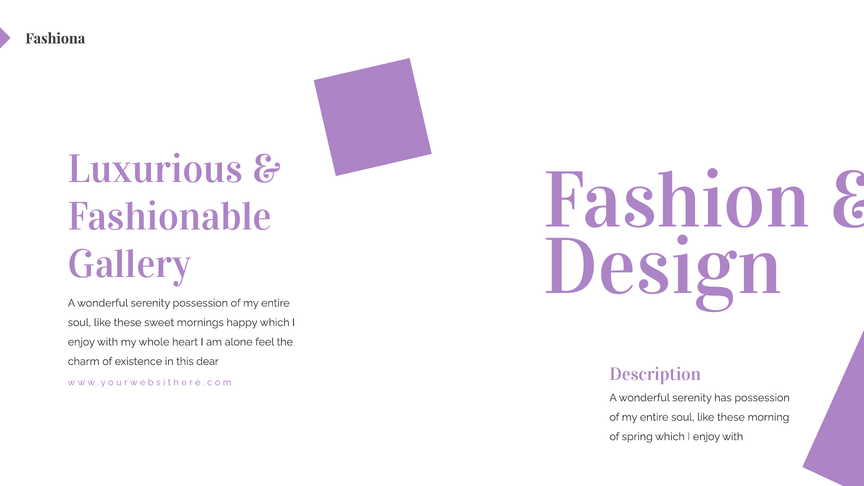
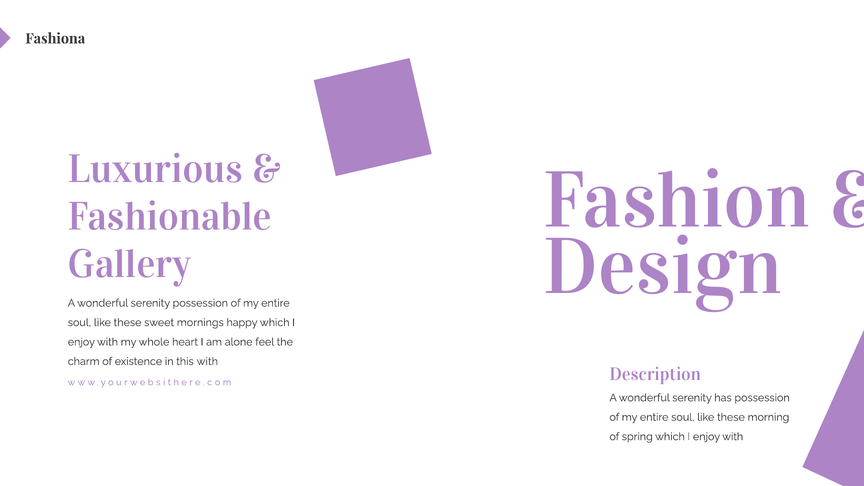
this dear: dear -> with
